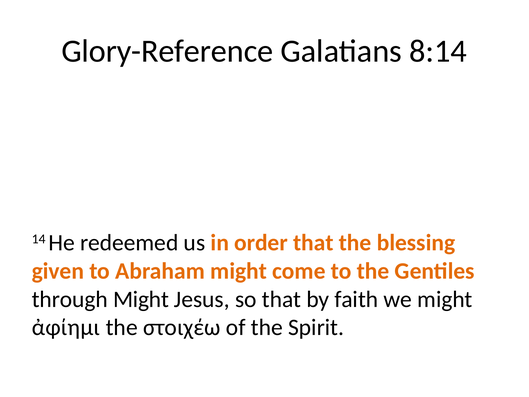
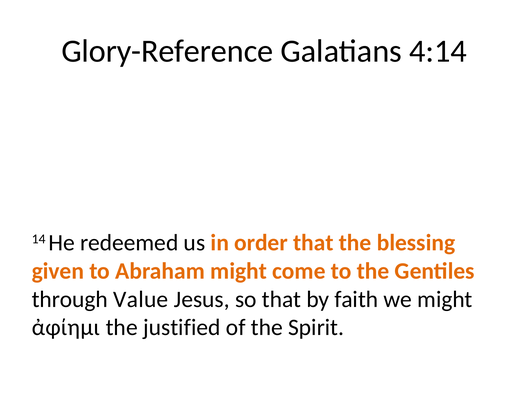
8:14: 8:14 -> 4:14
through Might: Might -> Value
στοιχέω: στοιχέω -> justified
